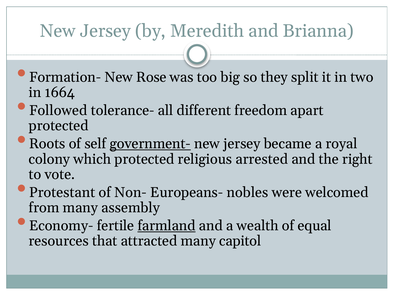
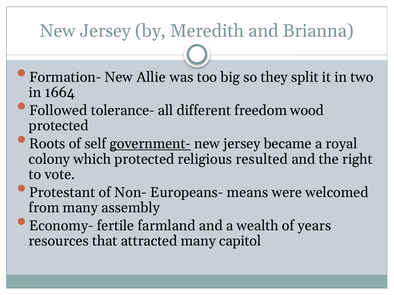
Rose: Rose -> Allie
apart: apart -> wood
arrested: arrested -> resulted
nobles: nobles -> means
farmland underline: present -> none
equal: equal -> years
